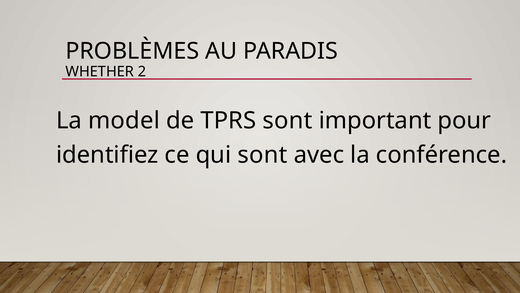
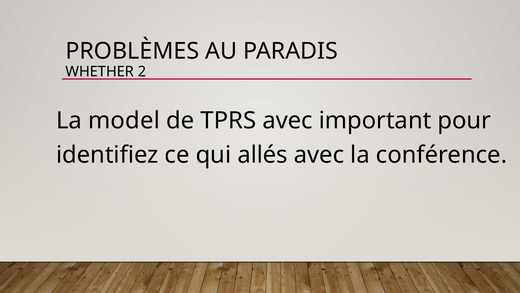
TPRS sont: sont -> avec
qui sont: sont -> allés
